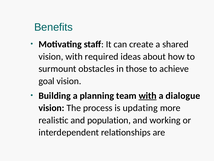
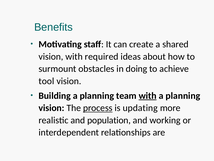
those: those -> doing
goal: goal -> tool
dialogue at (183, 95): dialogue -> planning
process underline: none -> present
